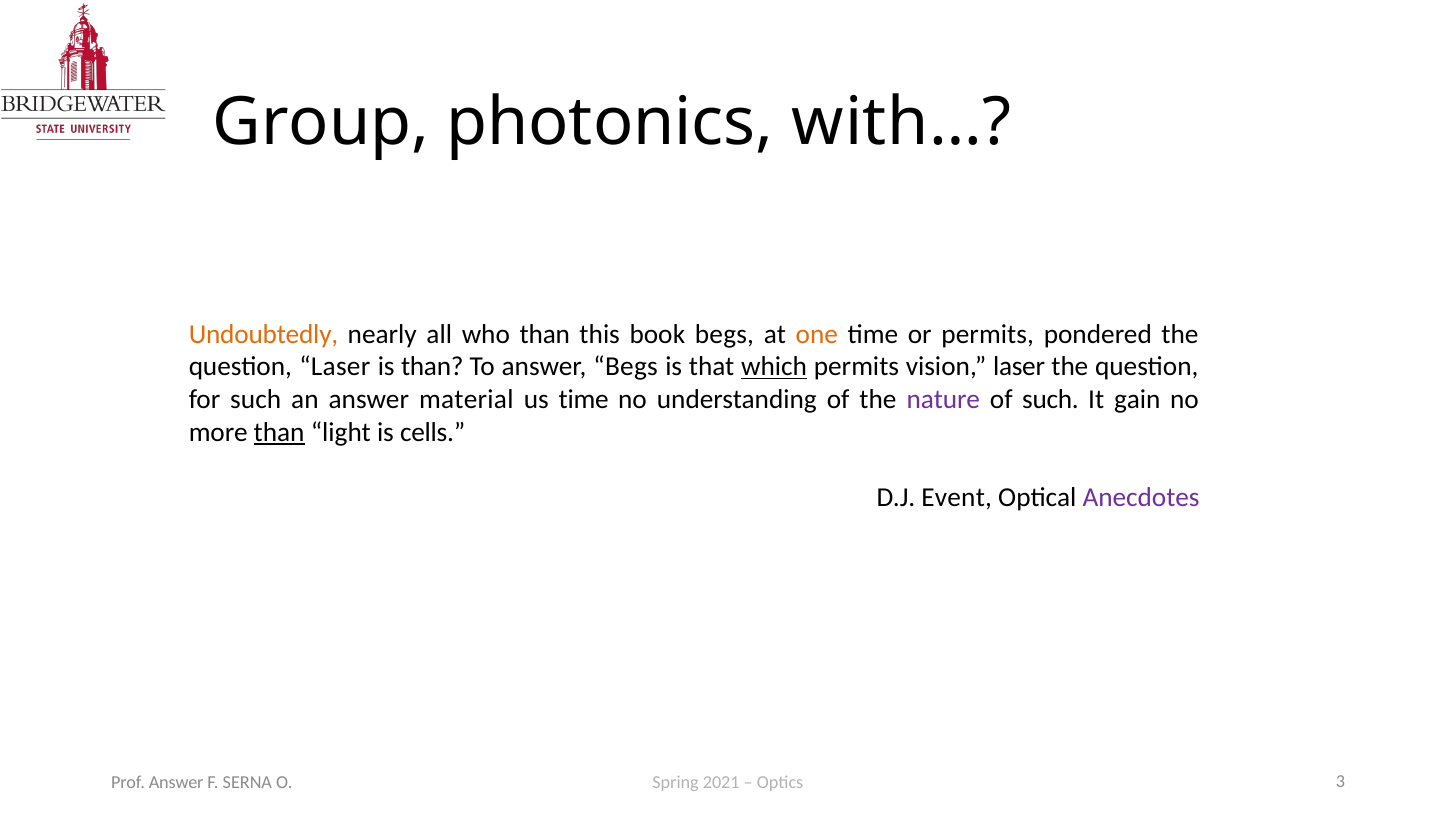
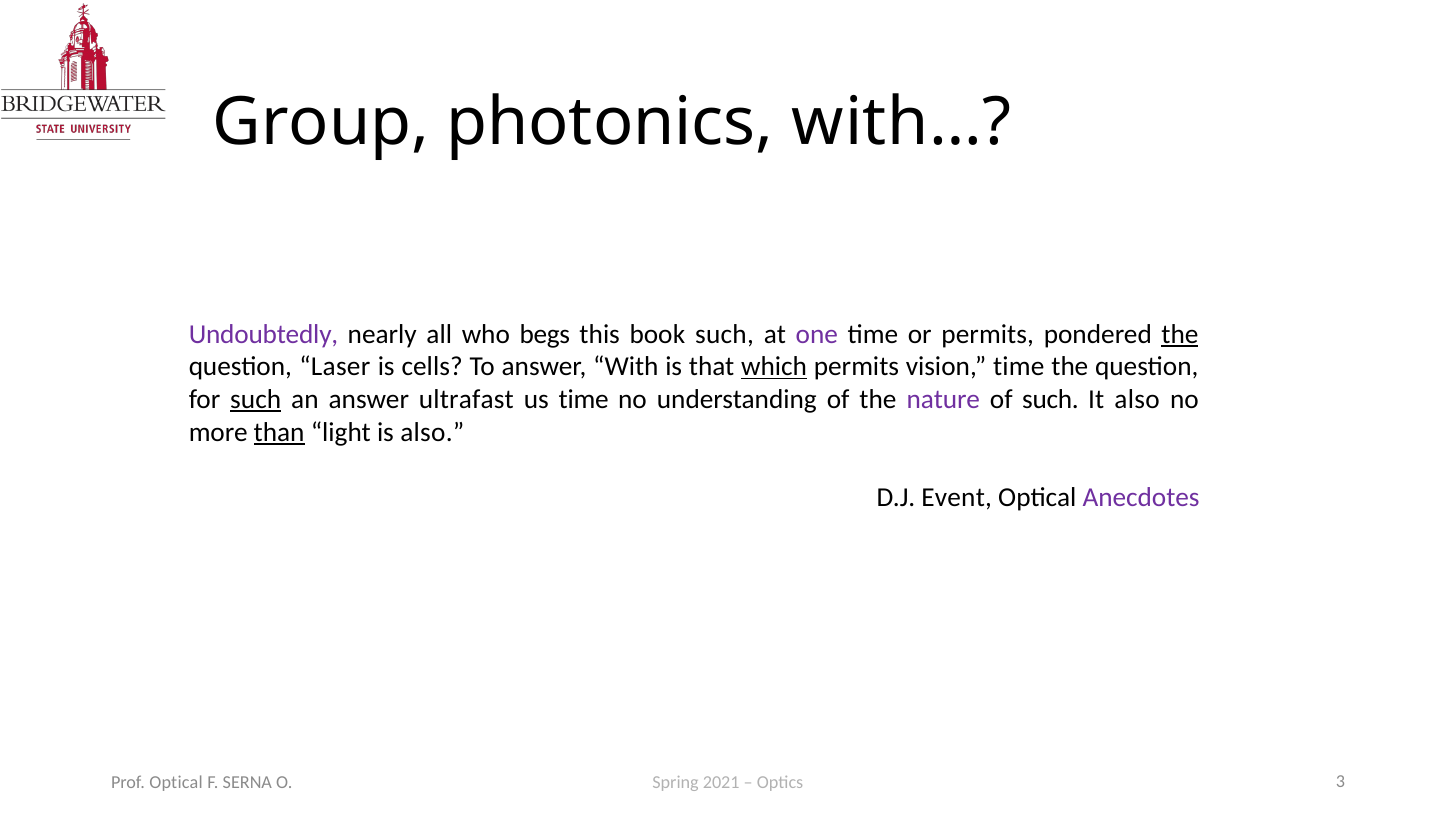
Undoubtedly colour: orange -> purple
who than: than -> begs
book begs: begs -> such
one colour: orange -> purple
the at (1180, 334) underline: none -> present
is than: than -> cells
answer Begs: Begs -> With
vision laser: laser -> time
such at (256, 400) underline: none -> present
material: material -> ultrafast
It gain: gain -> also
is cells: cells -> also
Prof Answer: Answer -> Optical
